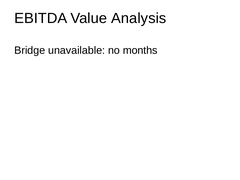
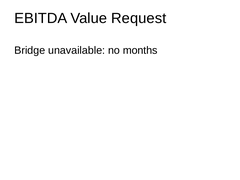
Analysis: Analysis -> Request
